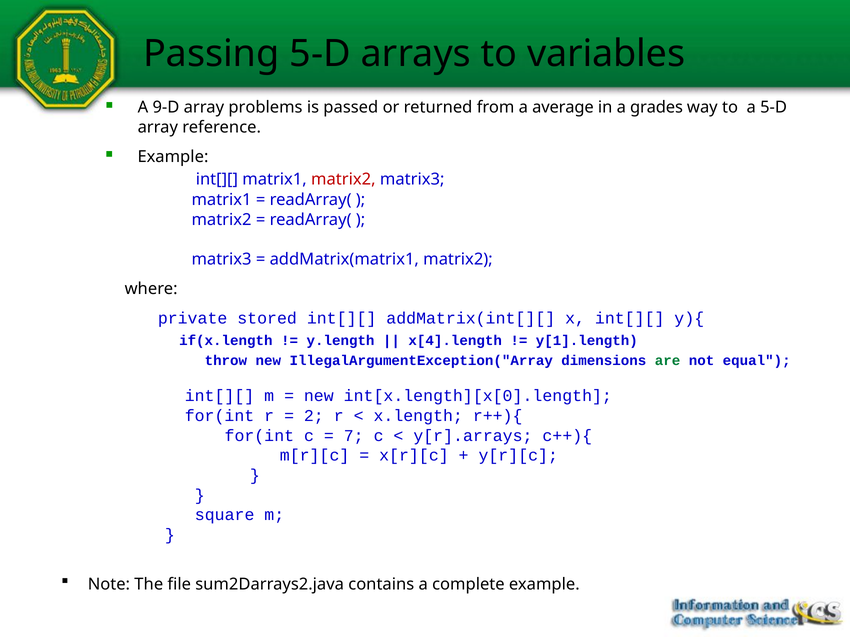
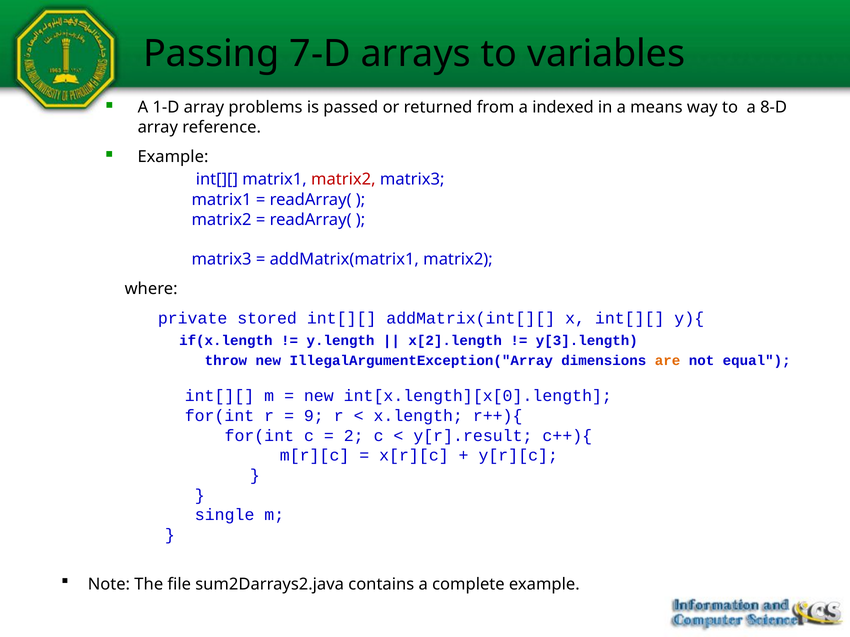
Passing 5-D: 5-D -> 7-D
9-D: 9-D -> 1-D
average: average -> indexed
grades: grades -> means
a 5-D: 5-D -> 8-D
x[4].length: x[4].length -> x[2].length
y[1].length: y[1].length -> y[3].length
are colour: green -> orange
2: 2 -> 9
7: 7 -> 2
y[r].arrays: y[r].arrays -> y[r].result
square: square -> single
